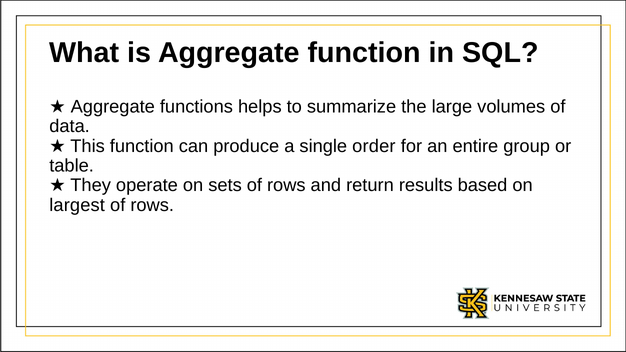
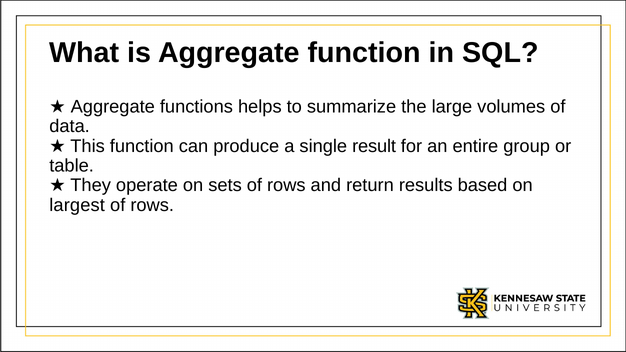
order: order -> result
